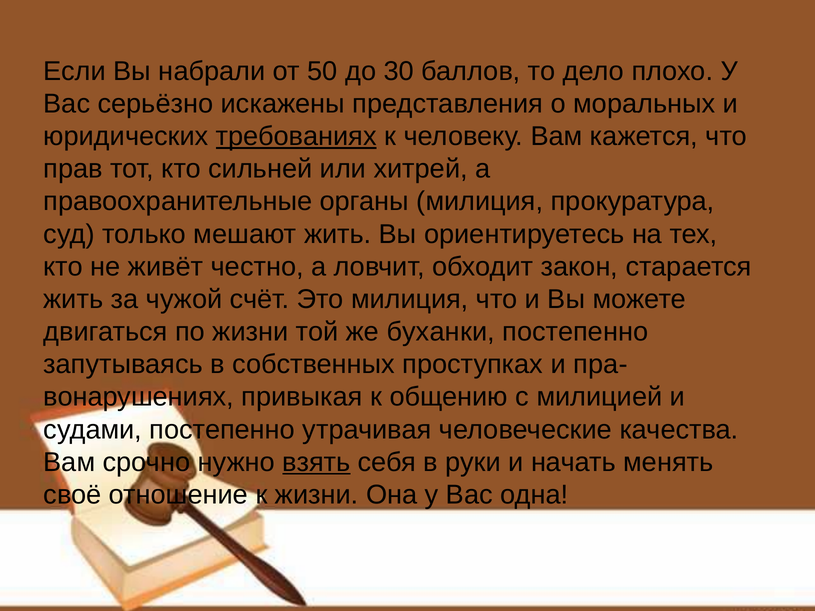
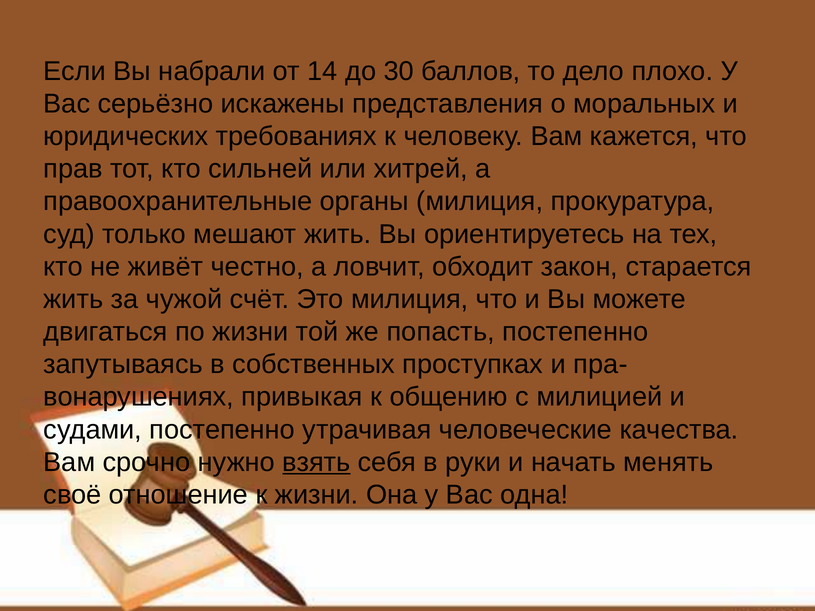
50: 50 -> 14
требованиях underline: present -> none
буханки: буханки -> попасть
